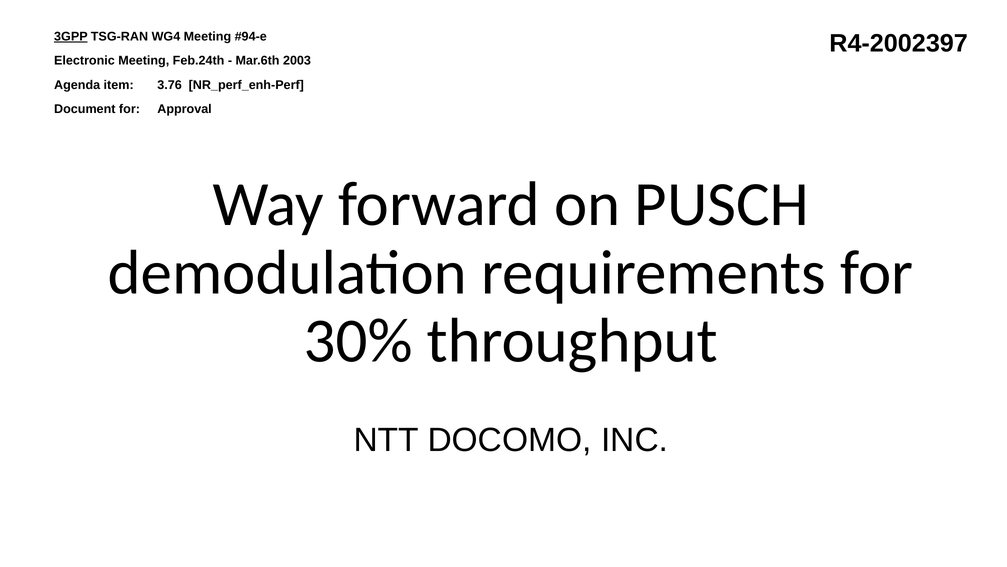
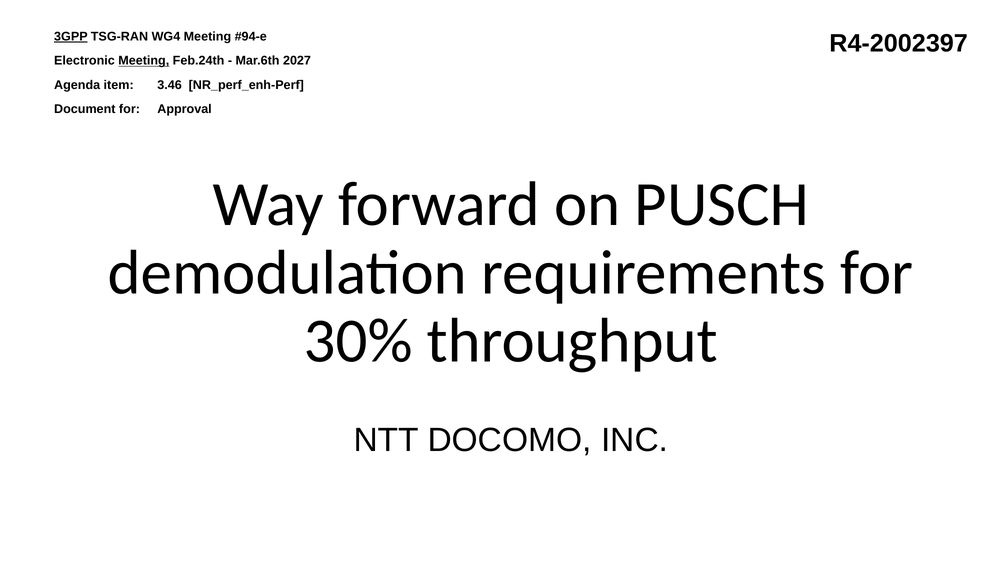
Meeting at (144, 61) underline: none -> present
2003: 2003 -> 2027
3.76: 3.76 -> 3.46
